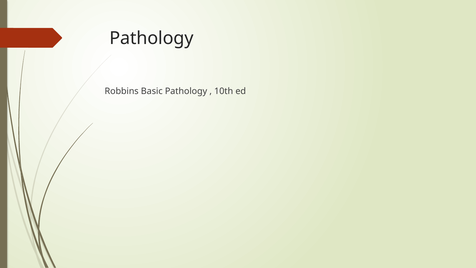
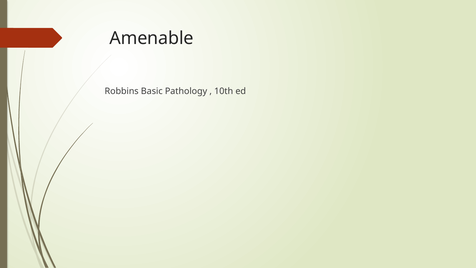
Pathology at (152, 38): Pathology -> Amenable
